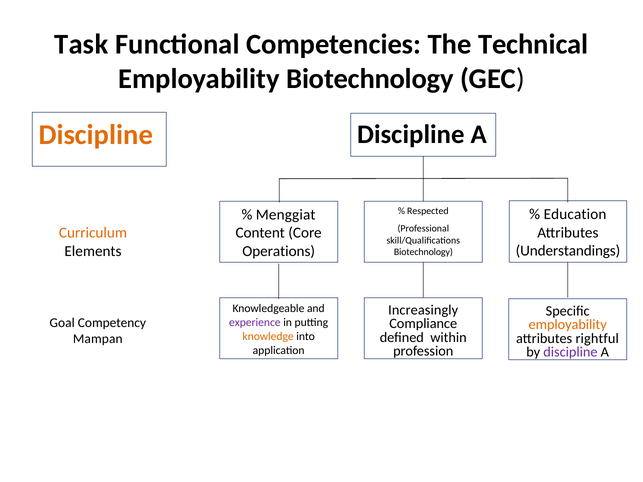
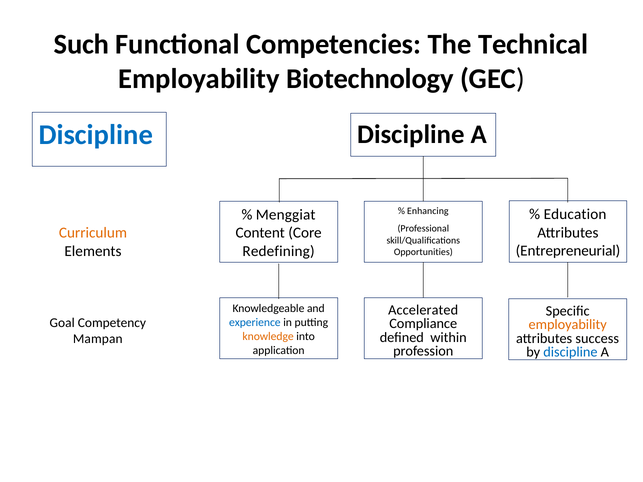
Task: Task -> Such
Discipline at (96, 135) colour: orange -> blue
Respected: Respected -> Enhancing
Understandings: Understandings -> Entrepreneurial
Operations: Operations -> Redefining
Biotechnology at (423, 252): Biotechnology -> Opportunities
Increasingly: Increasingly -> Accelerated
experience colour: purple -> blue
rightful: rightful -> success
discipline at (570, 352) colour: purple -> blue
